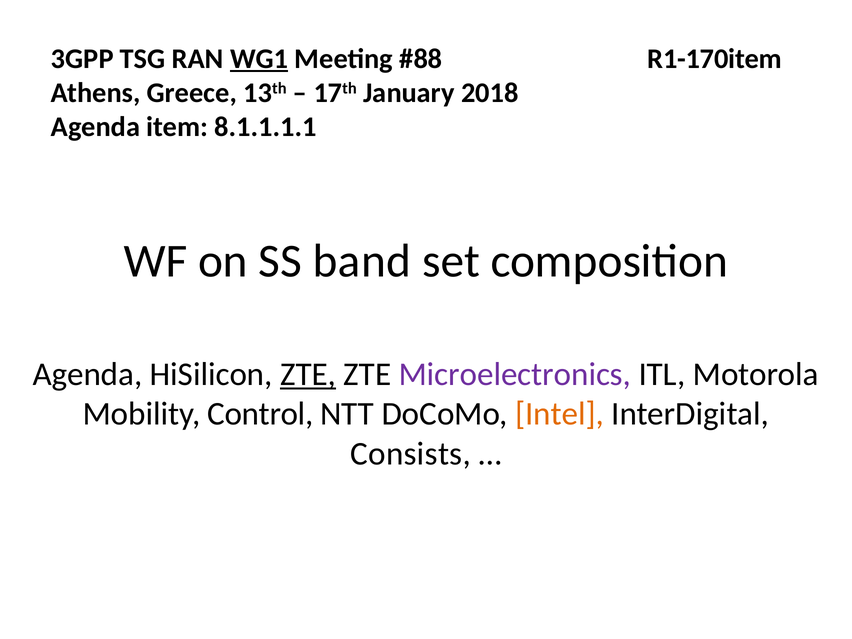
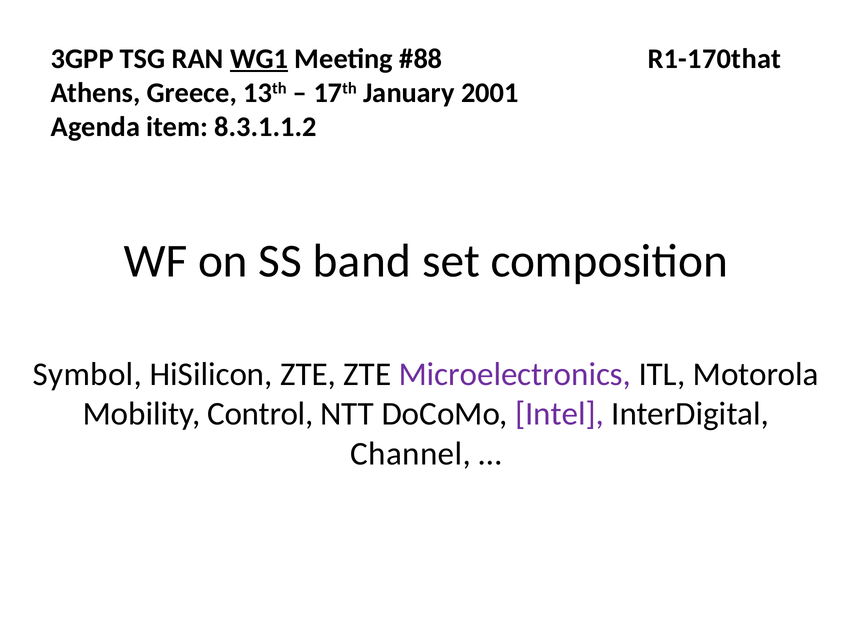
R1-170item: R1-170item -> R1-170that
2018: 2018 -> 2001
8.1.1.1.1: 8.1.1.1.1 -> 8.3.1.1.2
Agenda at (88, 374): Agenda -> Symbol
ZTE at (308, 374) underline: present -> none
Intel colour: orange -> purple
Consists: Consists -> Channel
